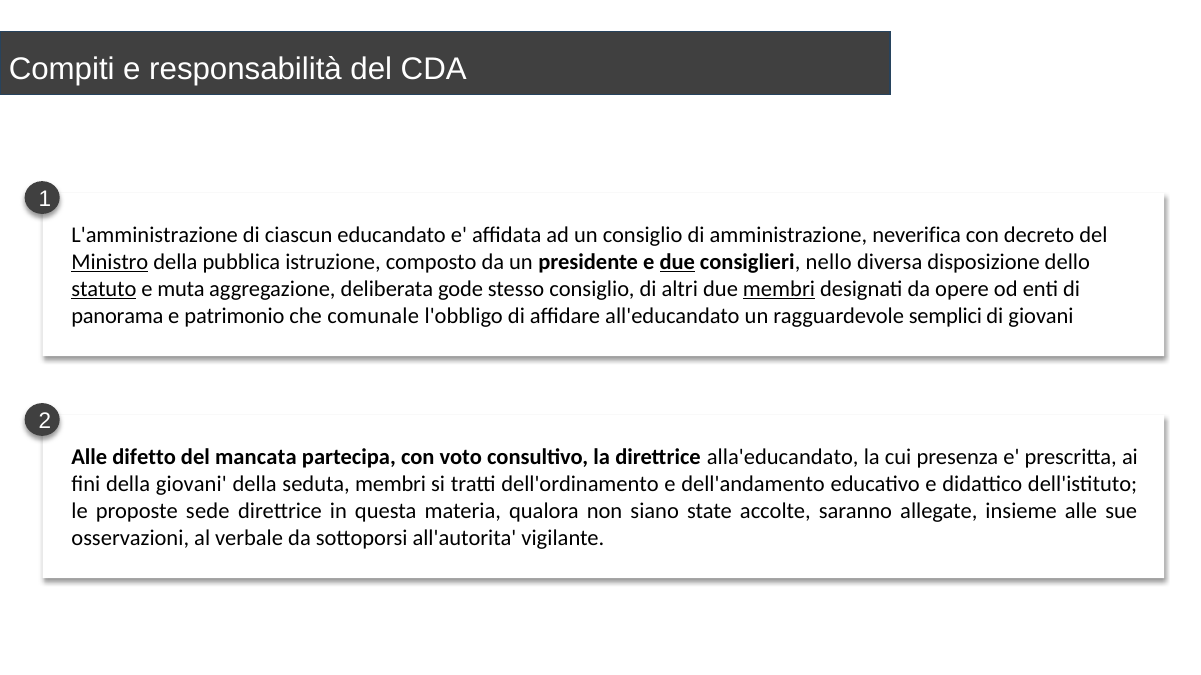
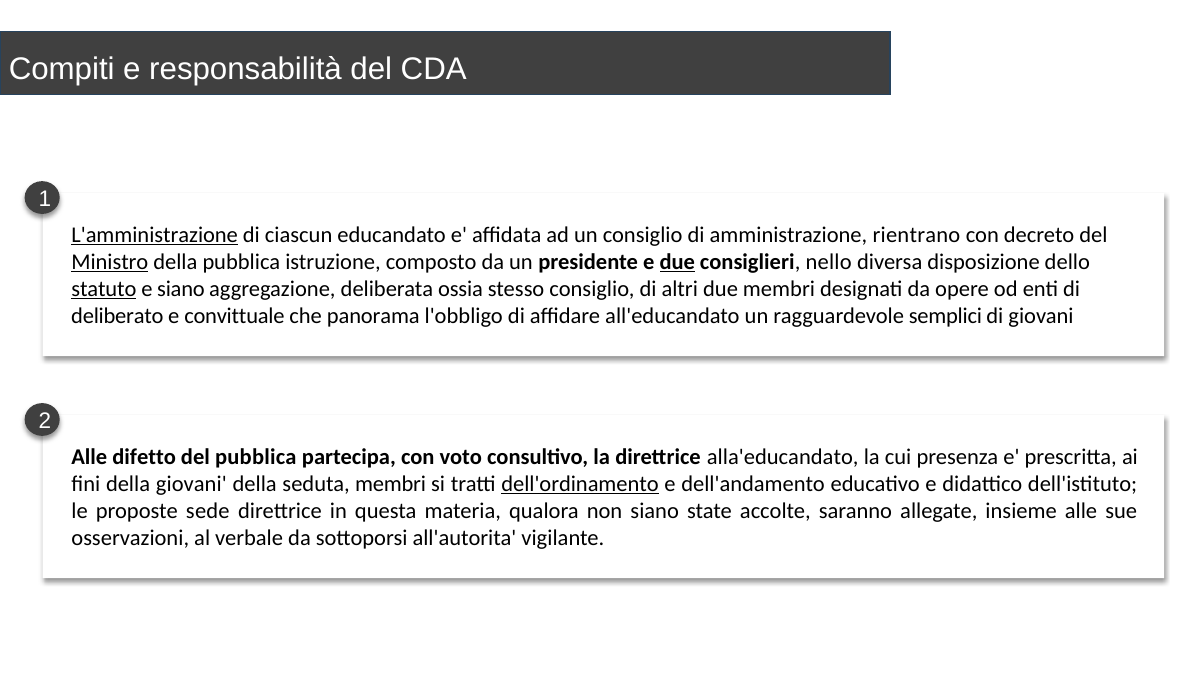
L'amministrazione underline: none -> present
neverifica: neverifica -> rientrano
e muta: muta -> siano
gode: gode -> ossia
membri at (779, 289) underline: present -> none
panorama: panorama -> deliberato
patrimonio: patrimonio -> convittuale
comunale: comunale -> panorama
del mancata: mancata -> pubblica
dell'ordinamento underline: none -> present
